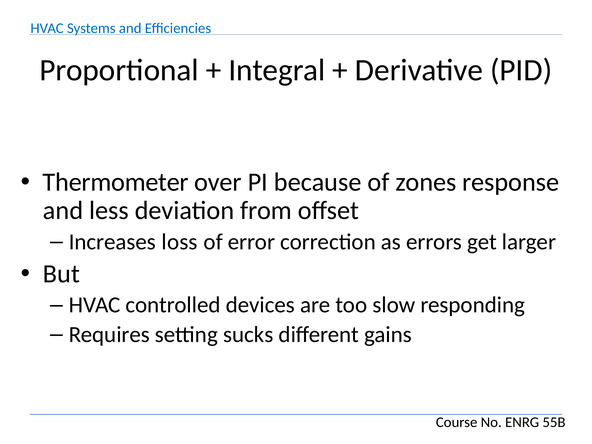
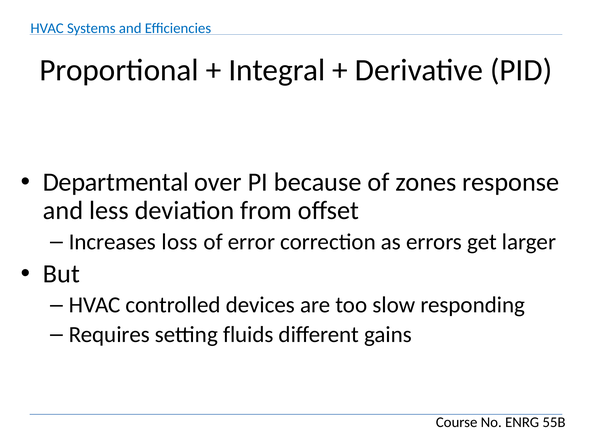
Thermometer: Thermometer -> Departmental
sucks: sucks -> fluids
